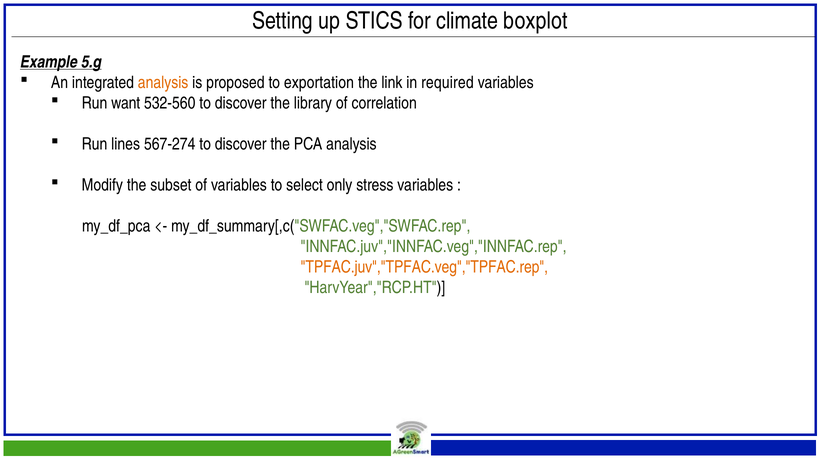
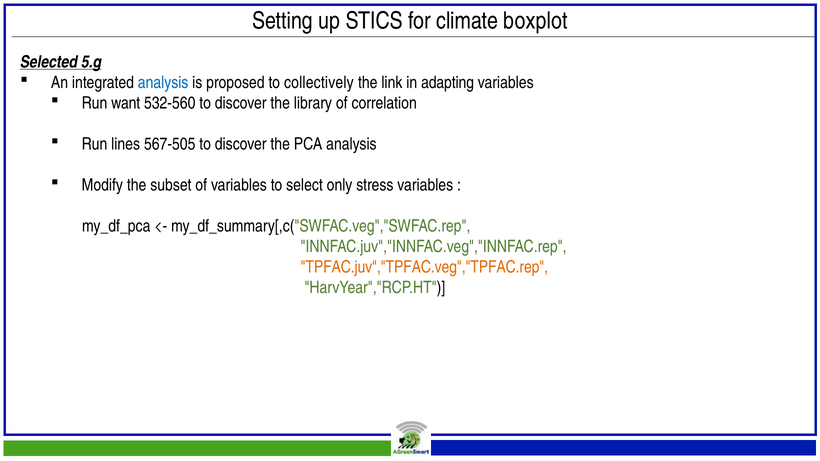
Example: Example -> Selected
analysis at (163, 83) colour: orange -> blue
exportation: exportation -> collectively
required: required -> adapting
567-274: 567-274 -> 567-505
